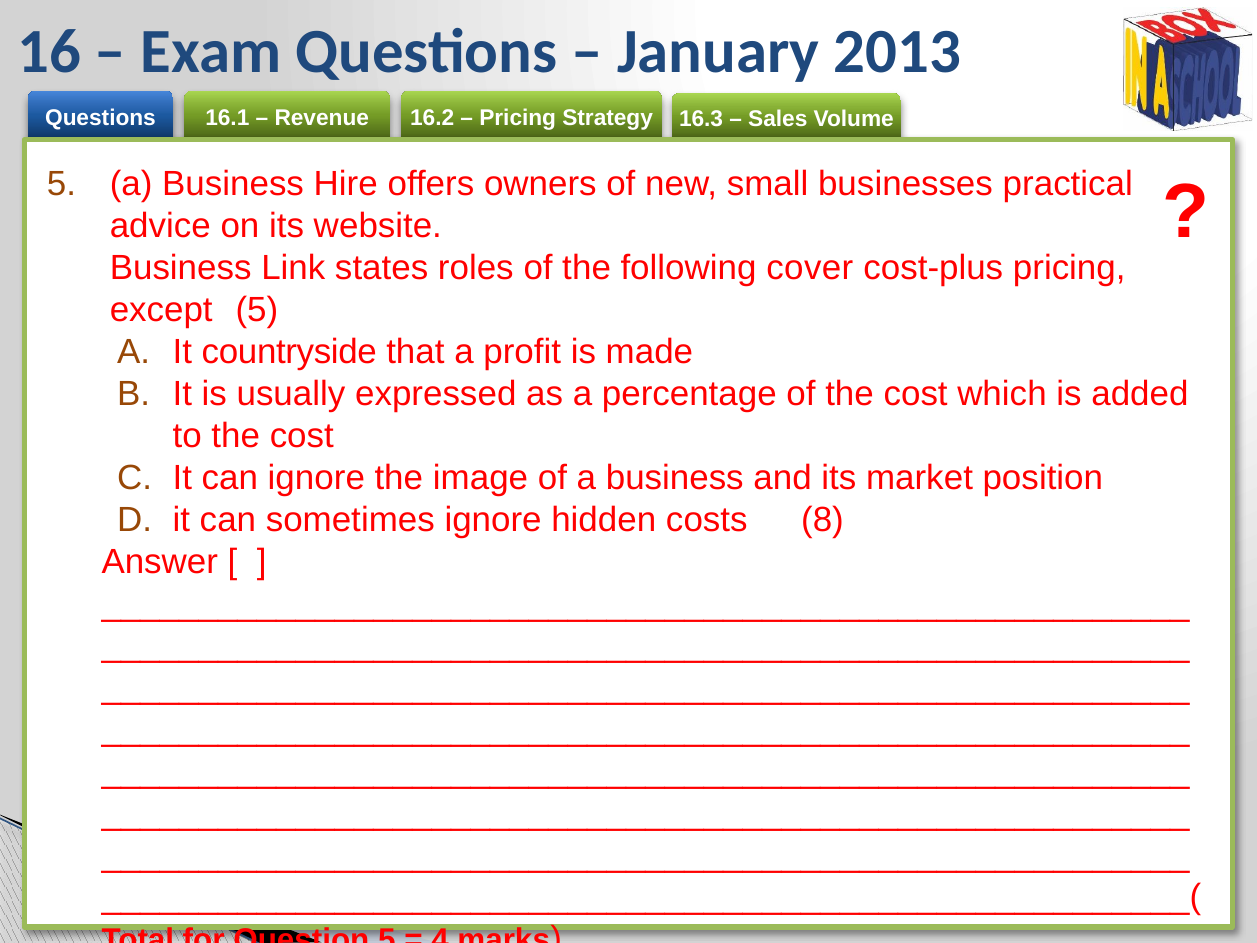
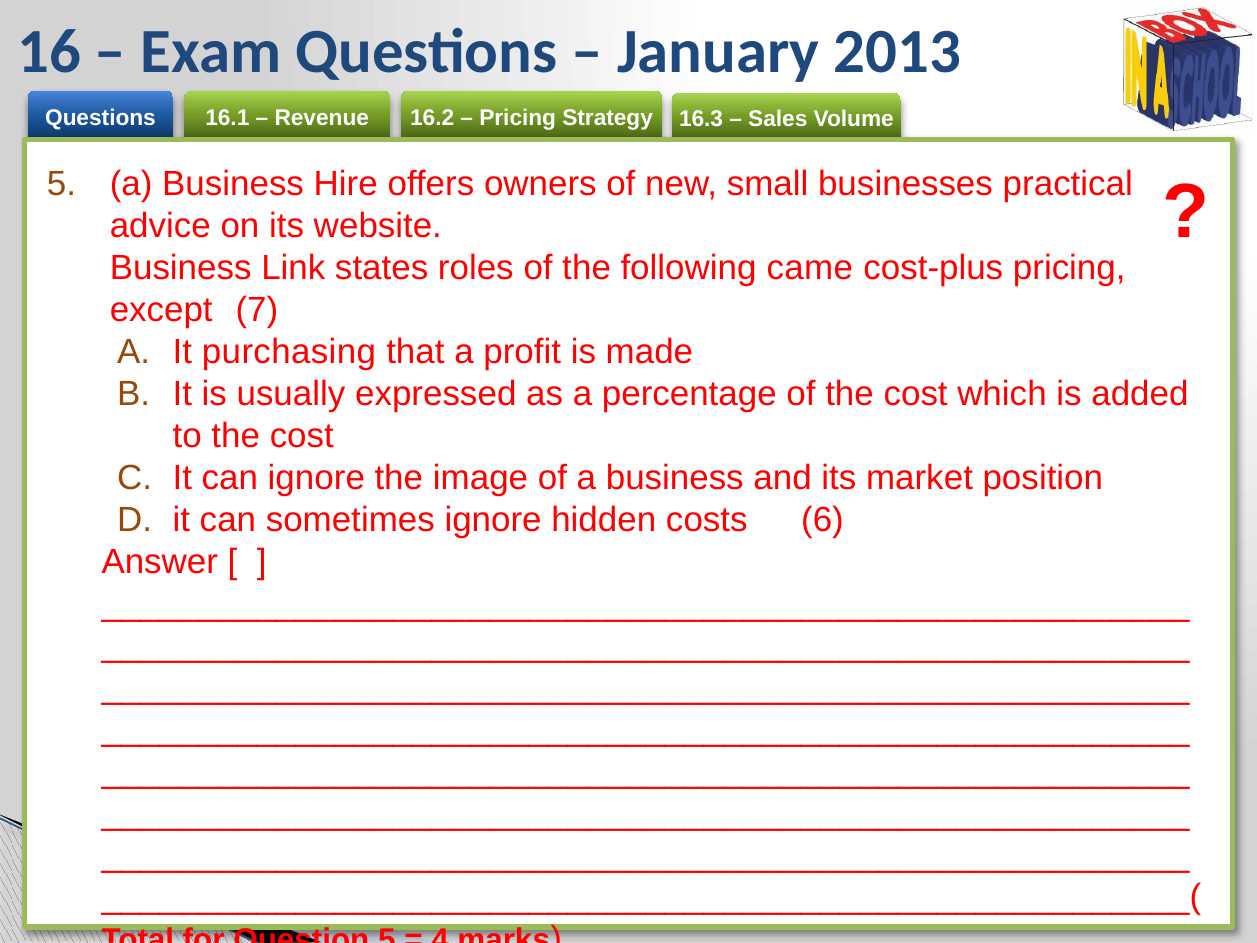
cover: cover -> came
except 5: 5 -> 7
countryside: countryside -> purchasing
8: 8 -> 6
